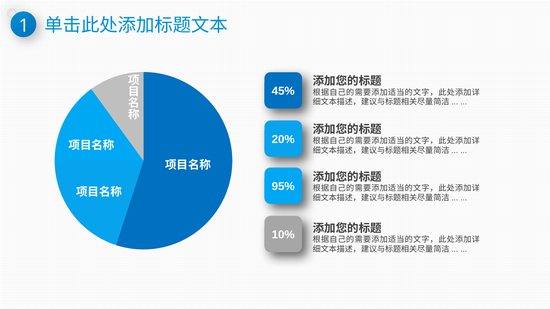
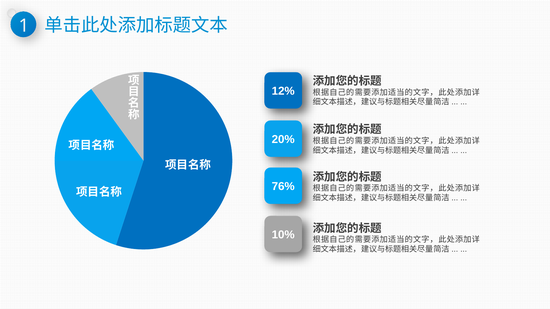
45%: 45% -> 12%
95%: 95% -> 76%
